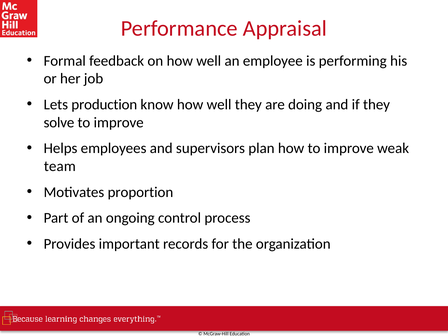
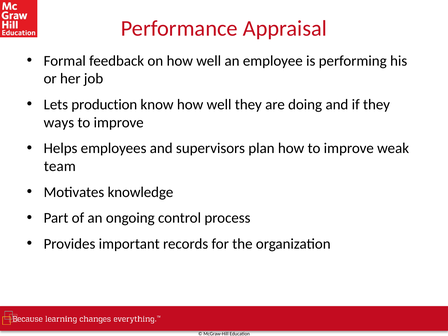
solve: solve -> ways
proportion: proportion -> knowledge
